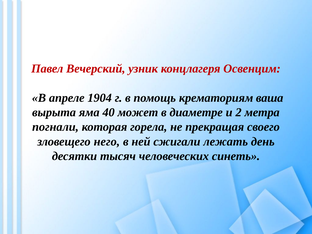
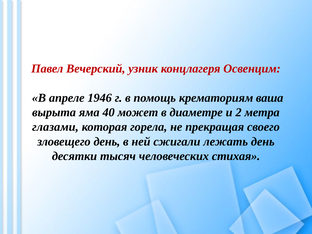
1904: 1904 -> 1946
погнали: погнали -> глазами
зловещего него: него -> день
синеть: синеть -> стихая
